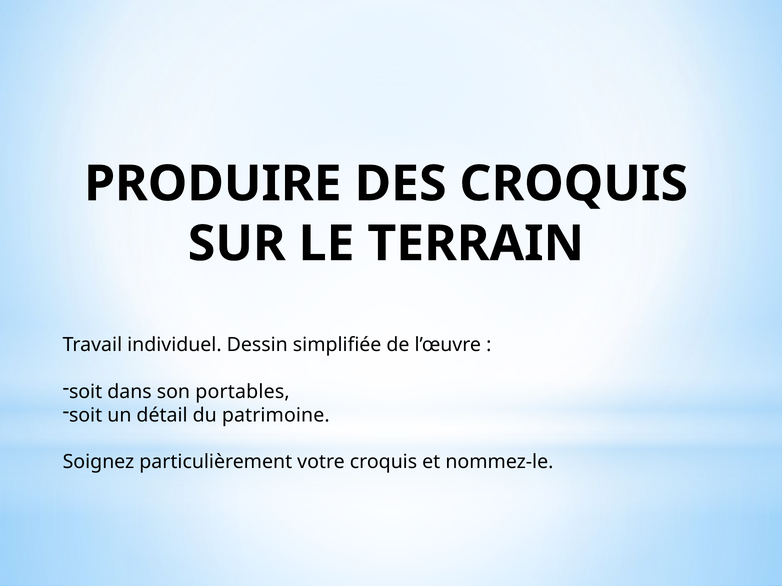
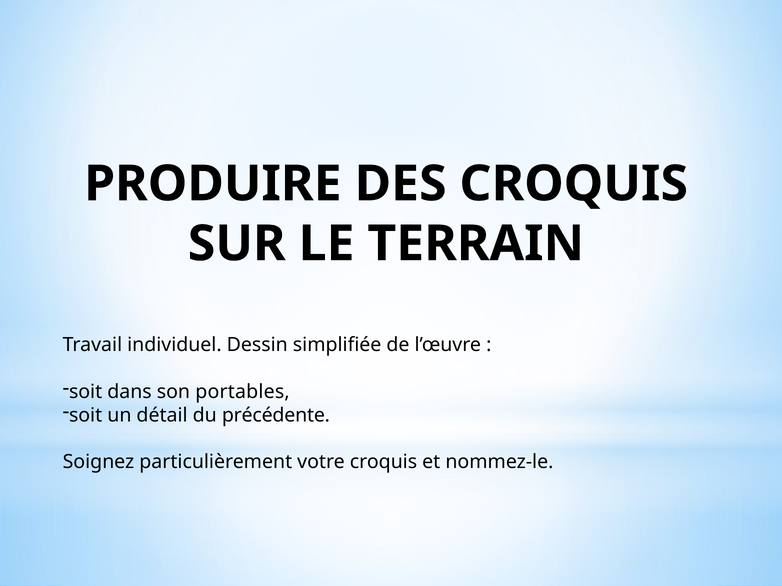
patrimoine: patrimoine -> précédente
